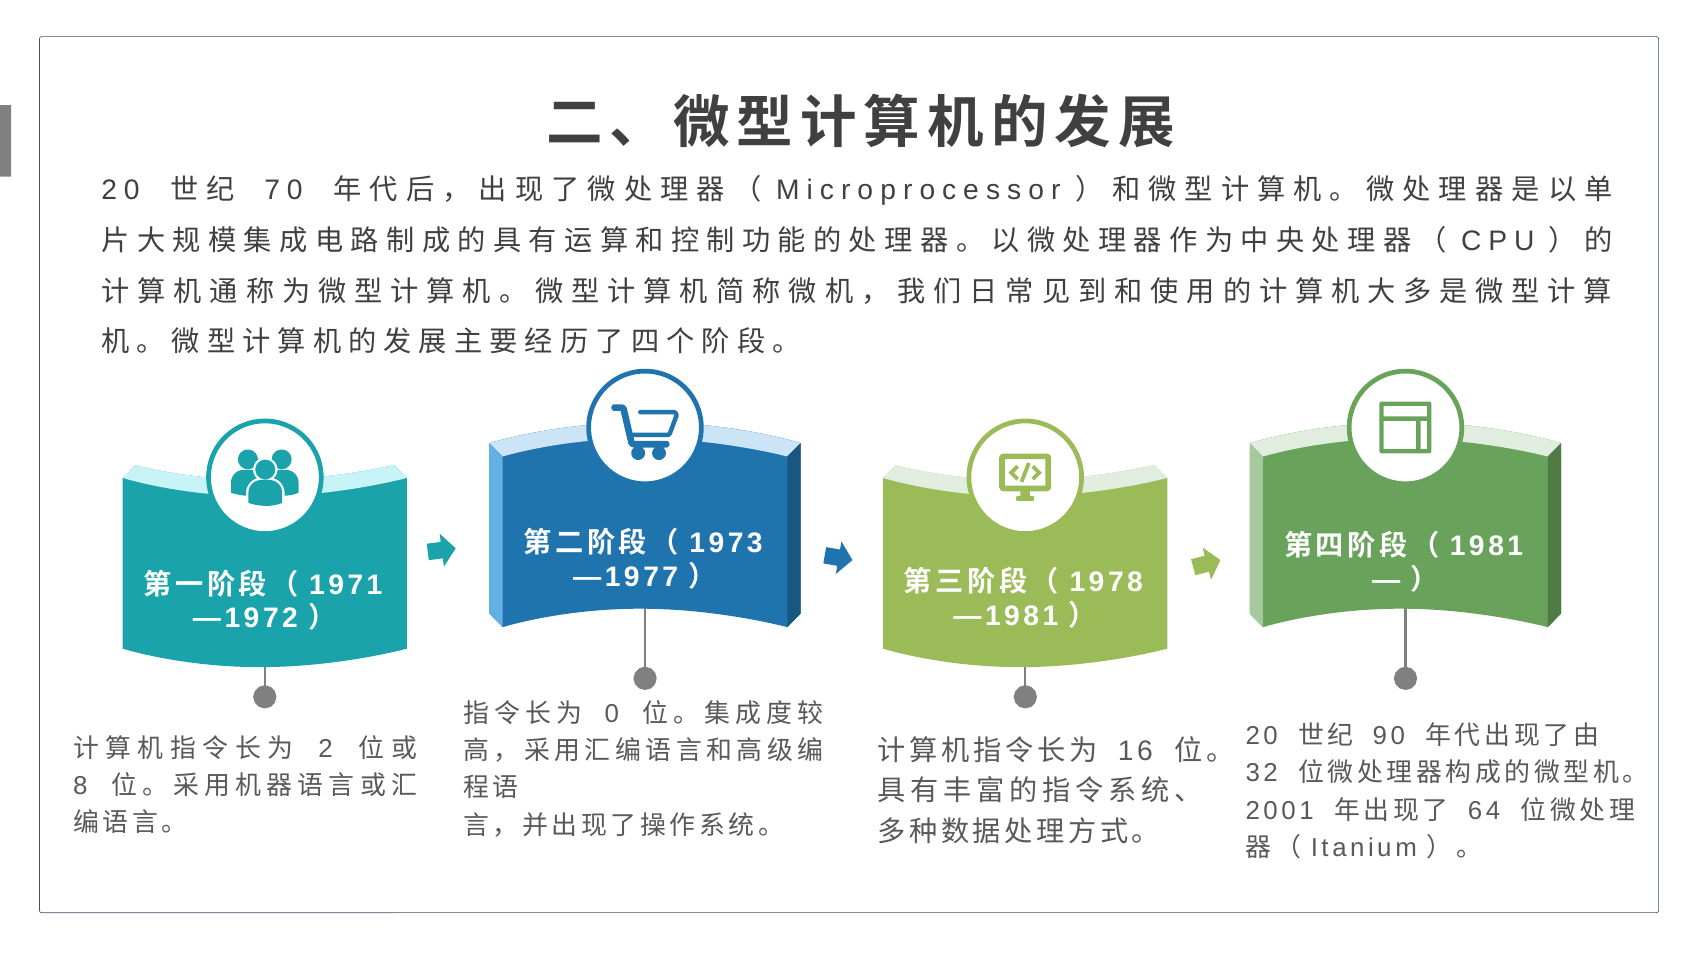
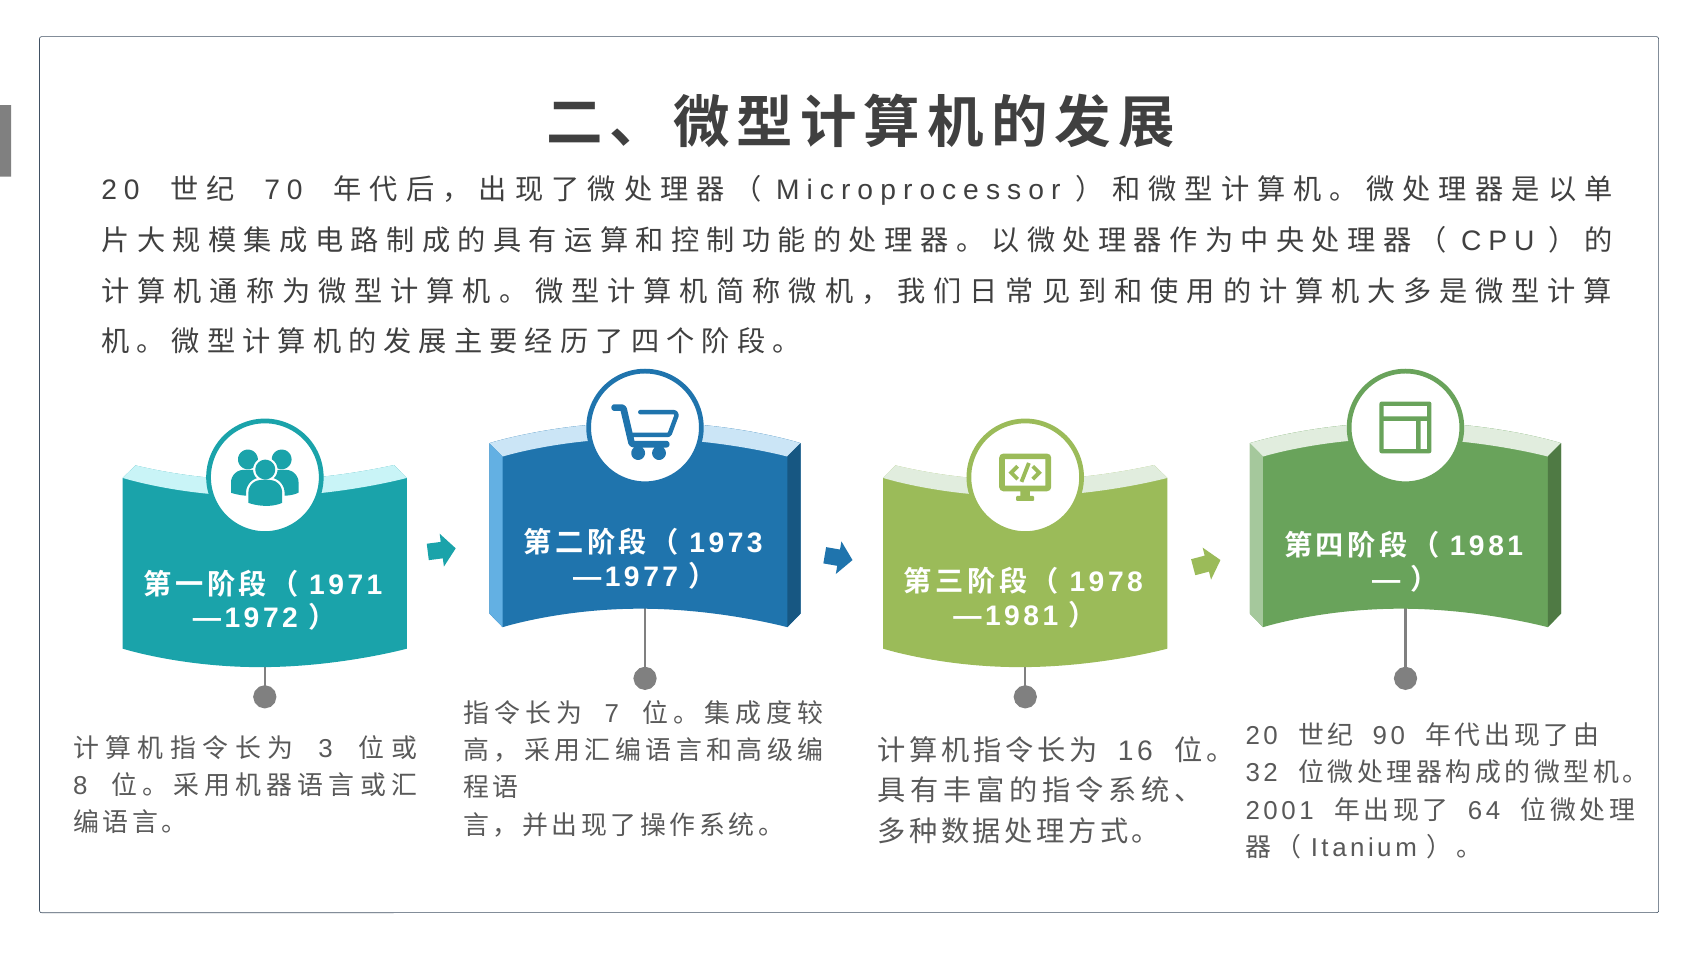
0: 0 -> 7
2: 2 -> 3
